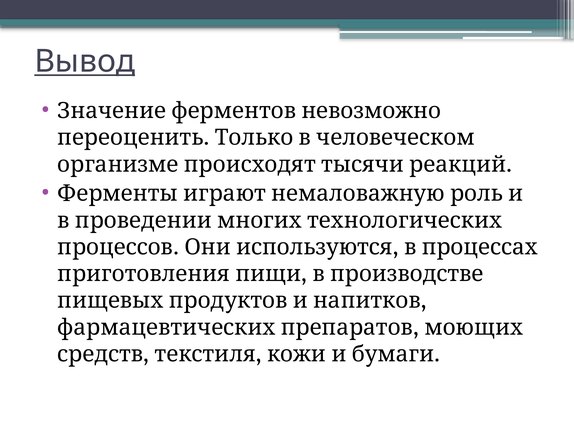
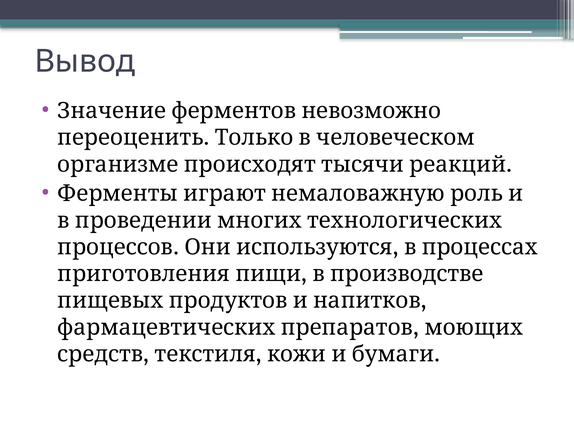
Вывод underline: present -> none
